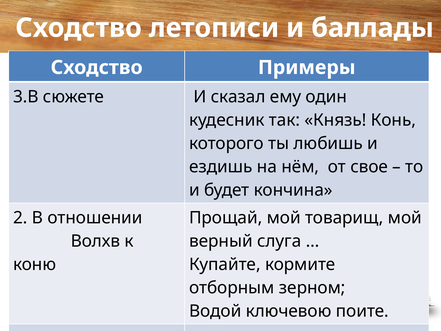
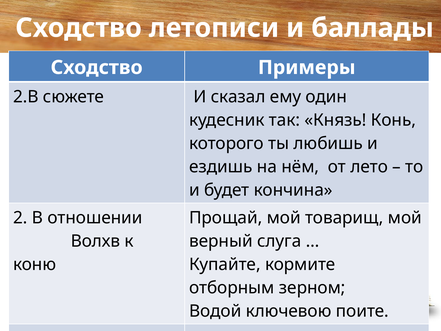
3.В: 3.В -> 2.В
свое: свое -> лето
